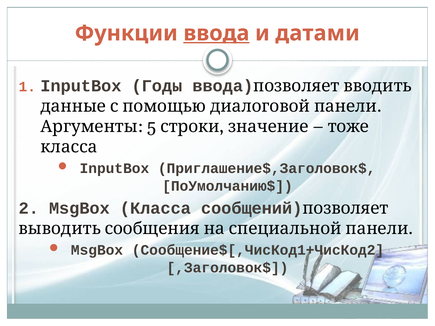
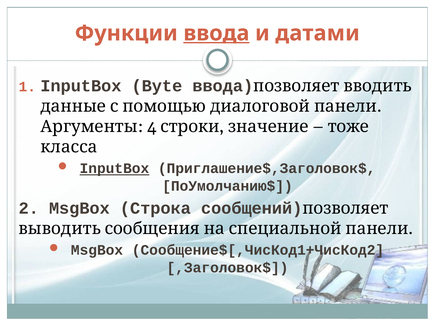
Годы: Годы -> Byte
5: 5 -> 4
InputBox at (114, 169) underline: none -> present
MsgBox Класса: Класса -> Строка
